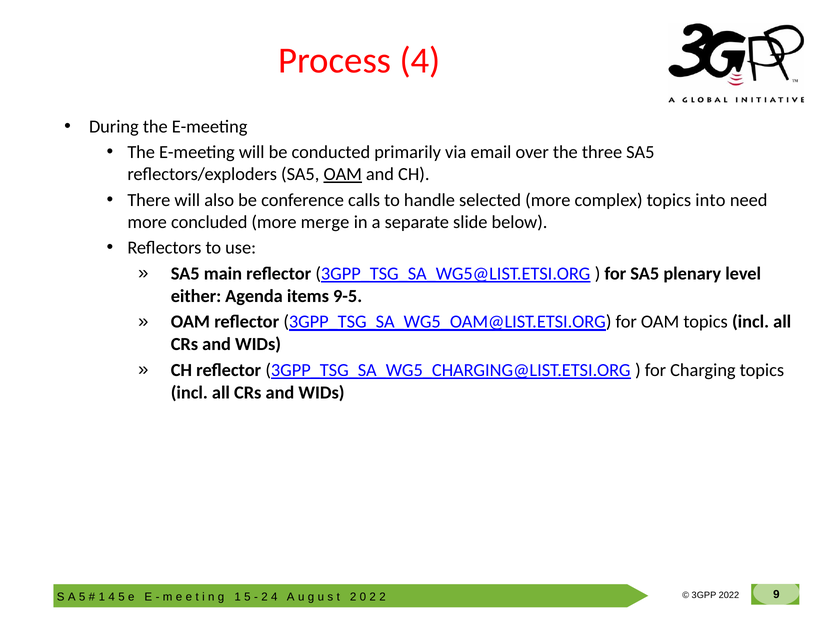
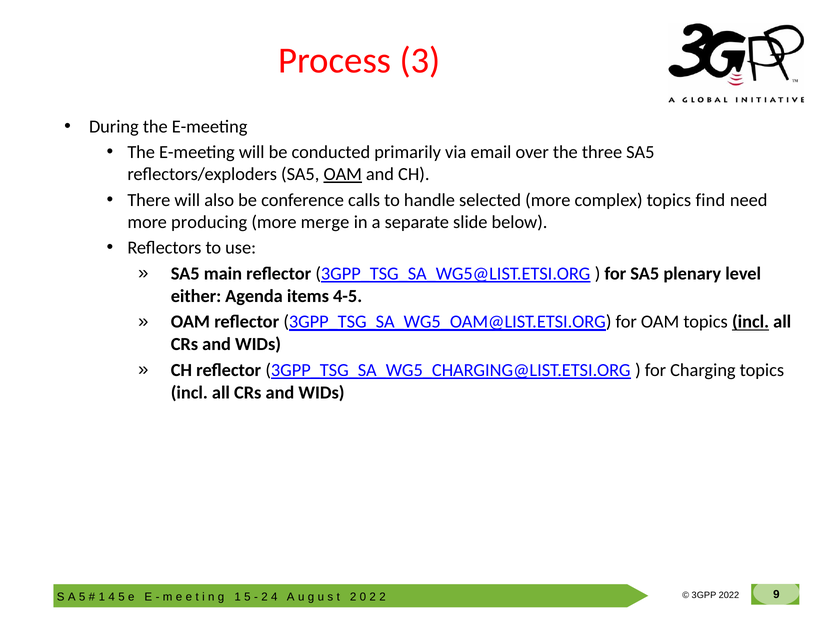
Process 4: 4 -> 3
into: into -> find
concluded: concluded -> producing
9-5: 9-5 -> 4-5
incl at (751, 322) underline: none -> present
